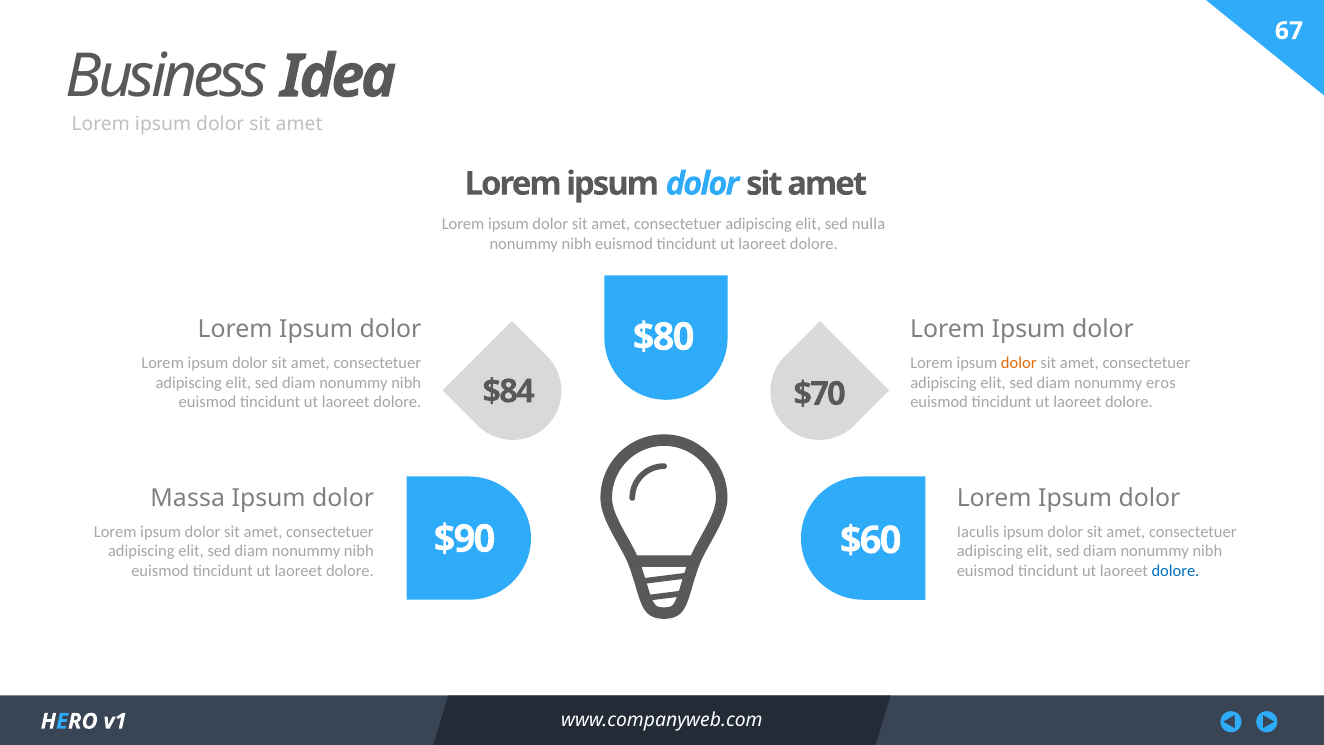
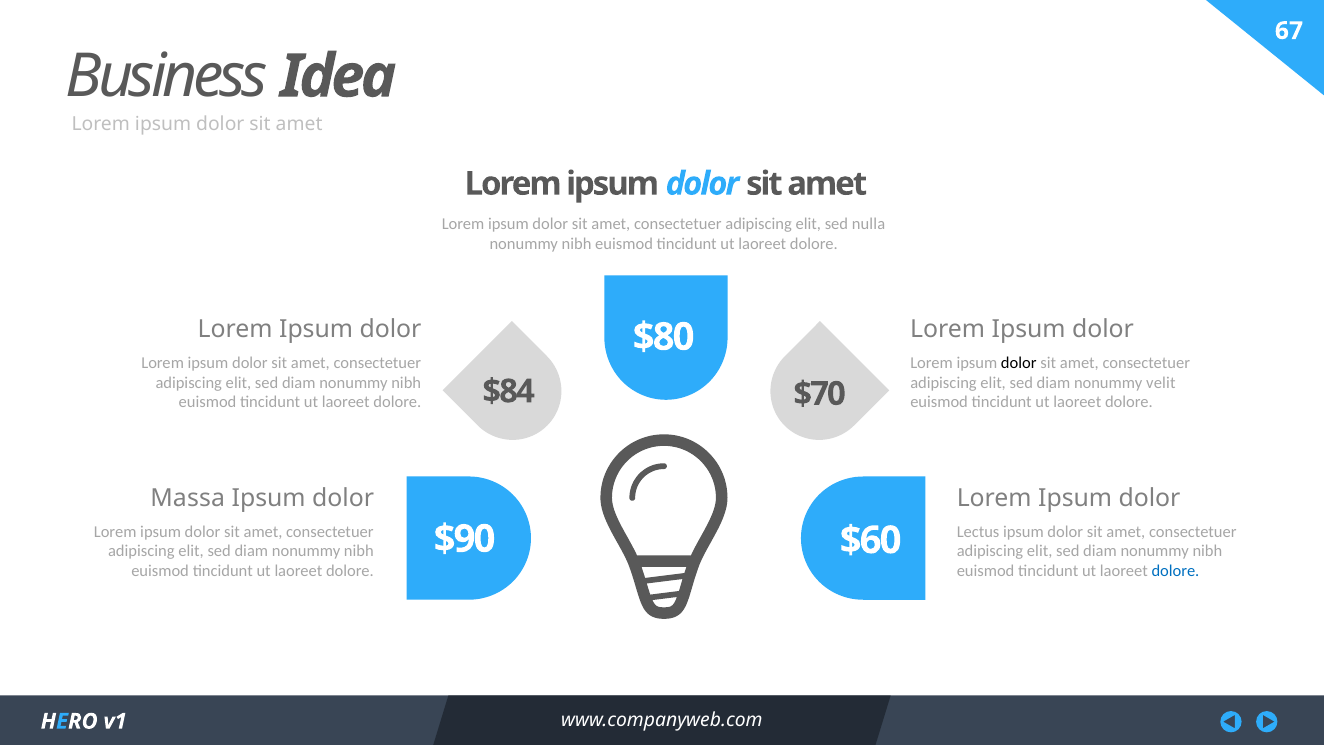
dolor at (1019, 363) colour: orange -> black
eros: eros -> velit
Iaculis: Iaculis -> Lectus
